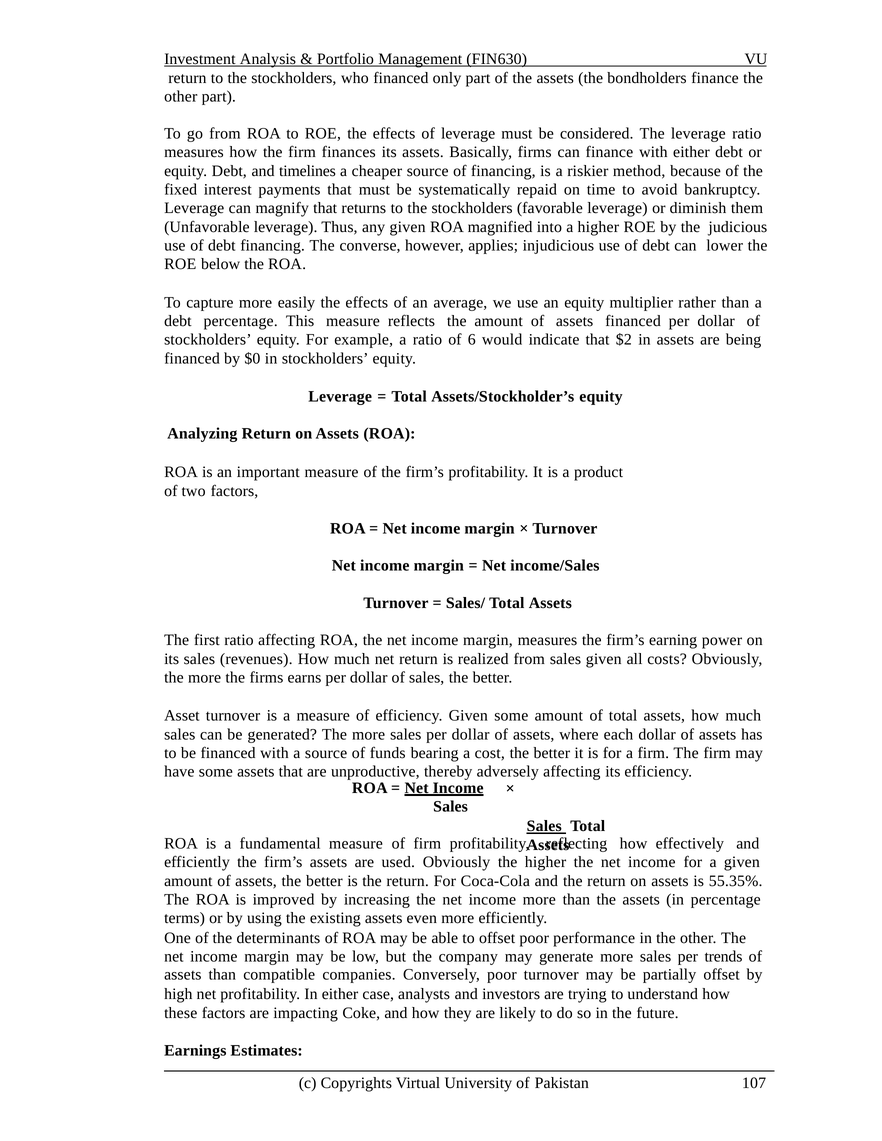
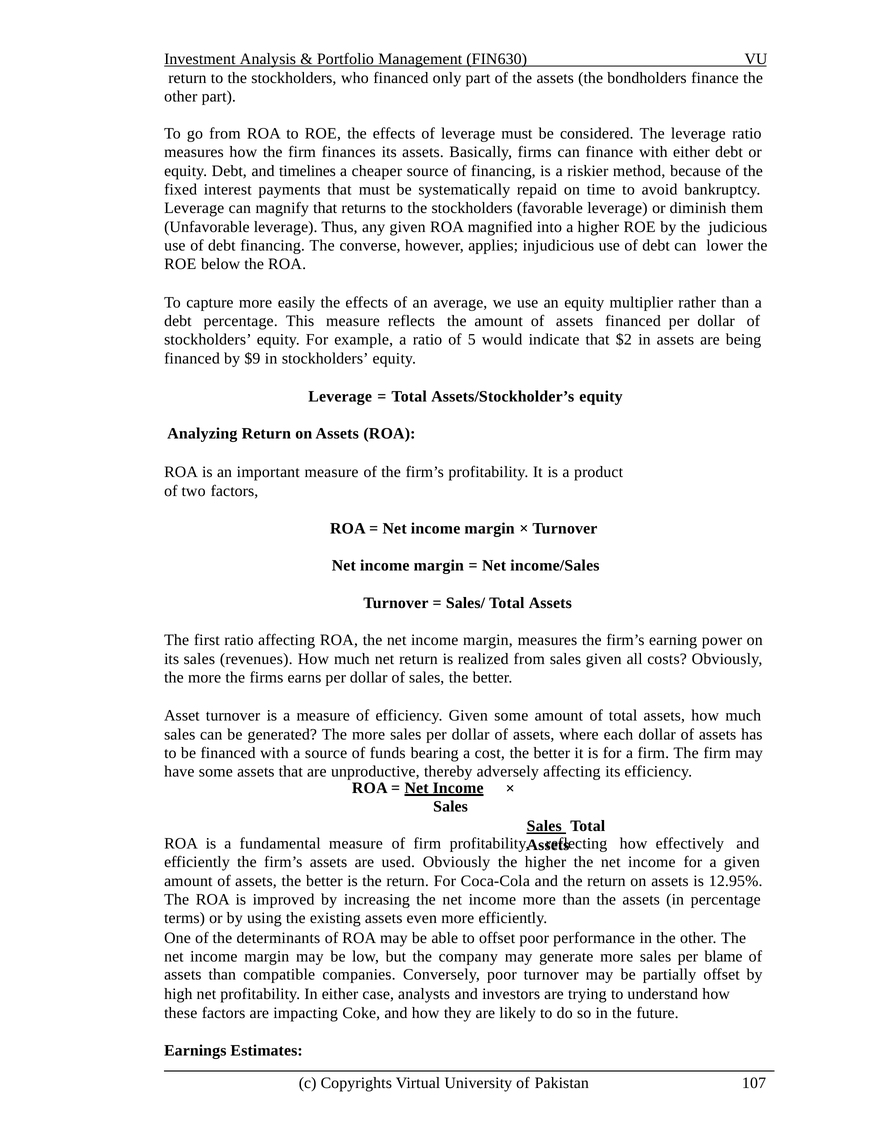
6: 6 -> 5
$0: $0 -> $9
55.35%: 55.35% -> 12.95%
trends: trends -> blame
